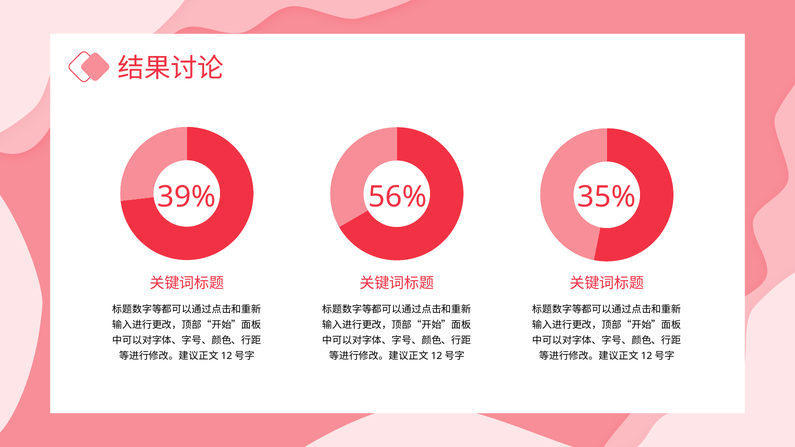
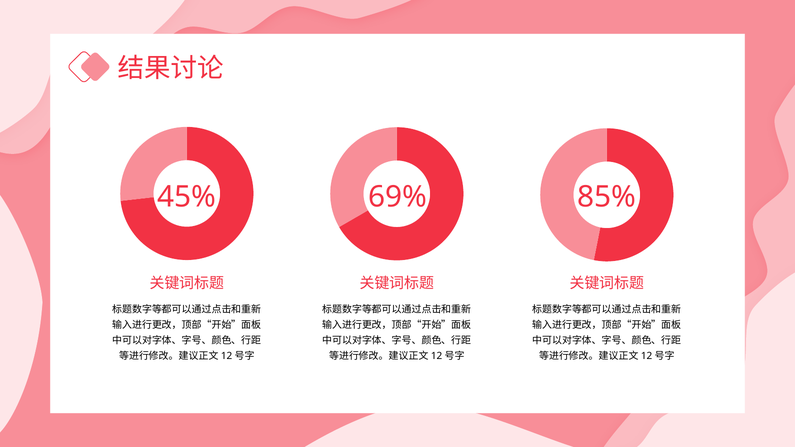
39%: 39% -> 45%
56%: 56% -> 69%
35%: 35% -> 85%
